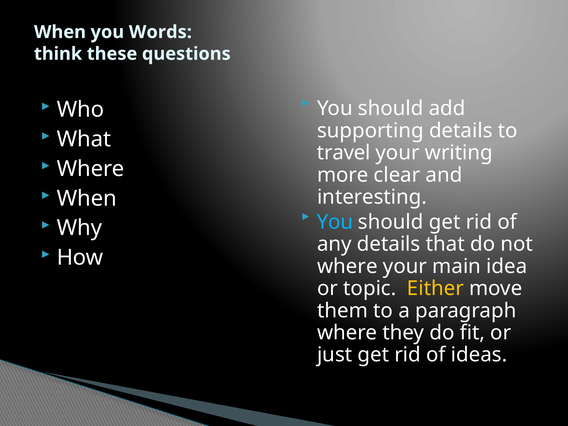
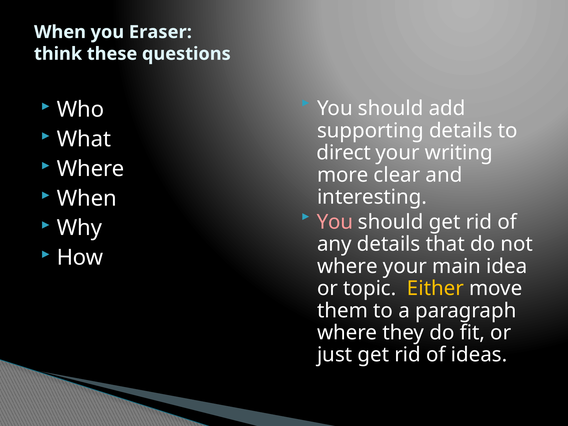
Words: Words -> Eraser
travel: travel -> direct
You at (335, 222) colour: light blue -> pink
